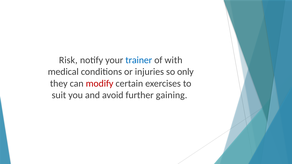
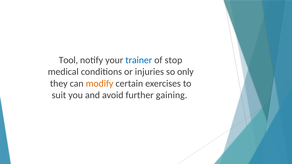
Risk: Risk -> Tool
with: with -> stop
modify colour: red -> orange
